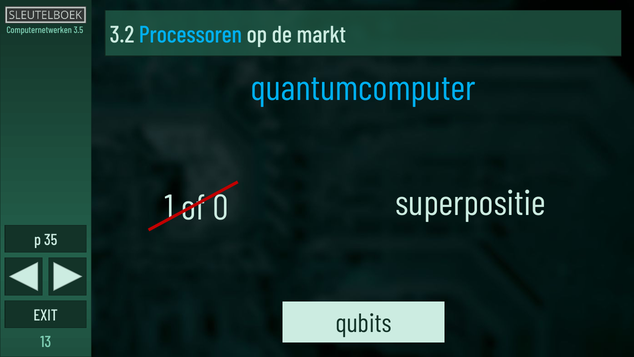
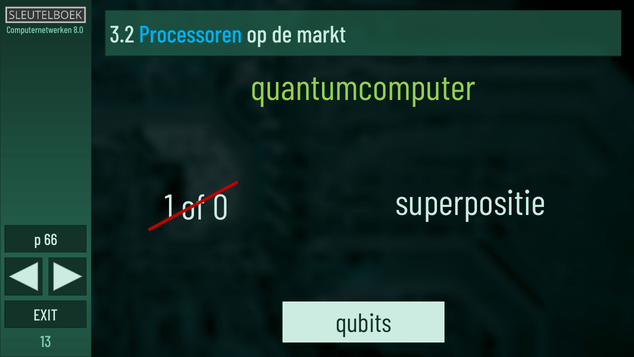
3.5: 3.5 -> 8.0
quantumcomputer colour: light blue -> light green
35: 35 -> 66
